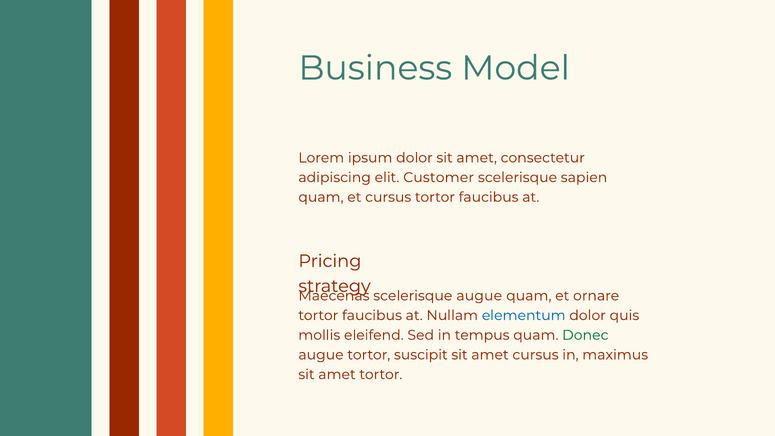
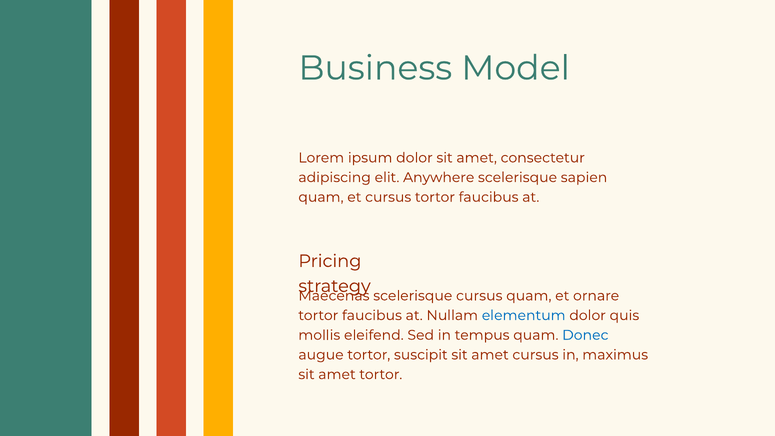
Customer: Customer -> Anywhere
scelerisque augue: augue -> cursus
Donec colour: green -> blue
